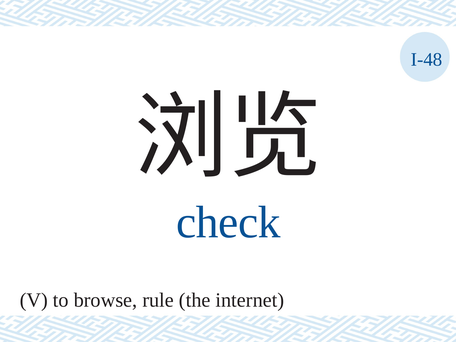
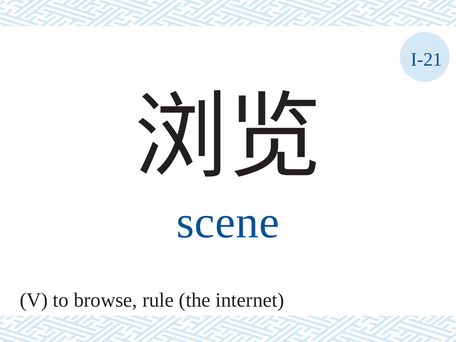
I-48: I-48 -> I-21
check: check -> scene
